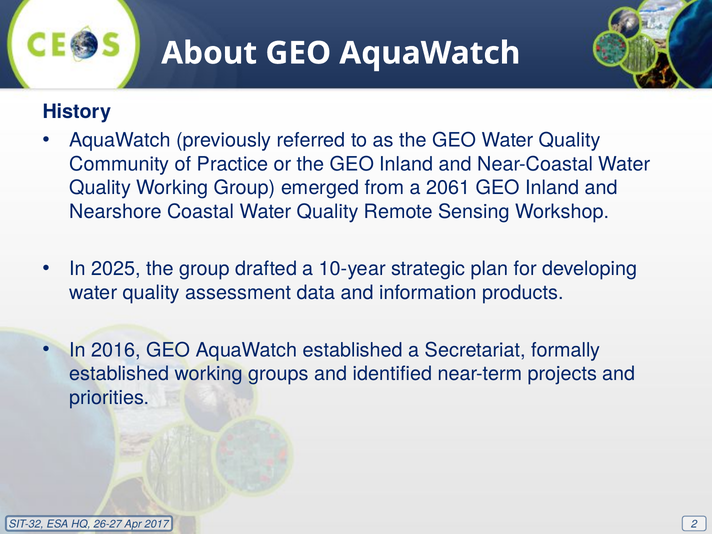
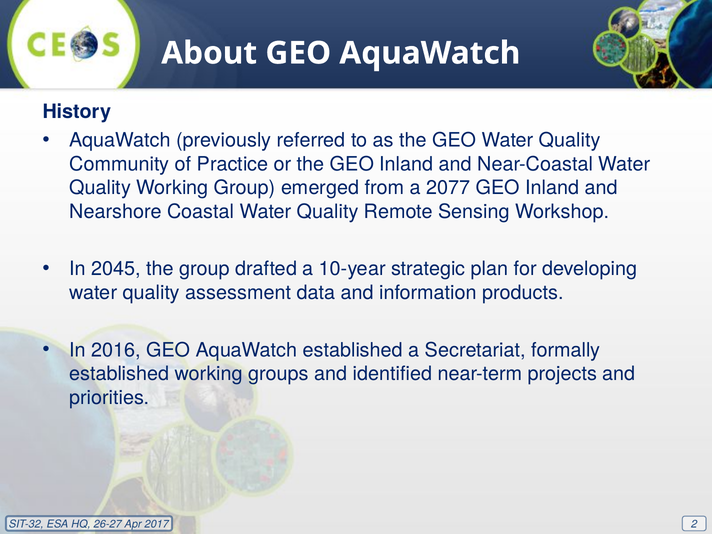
2061: 2061 -> 2077
2025: 2025 -> 2045
